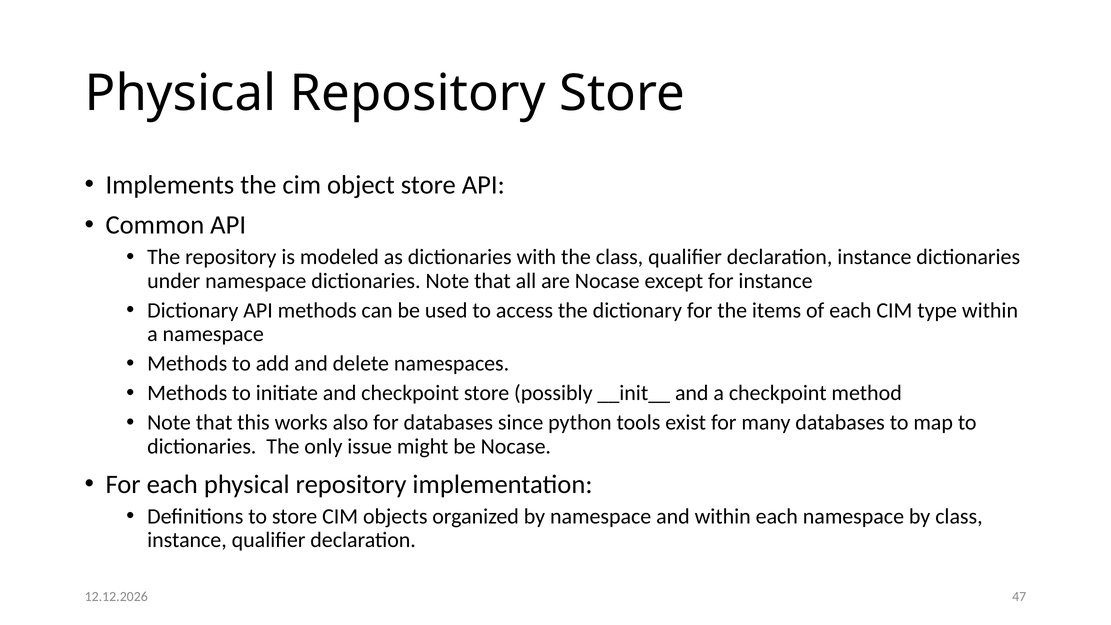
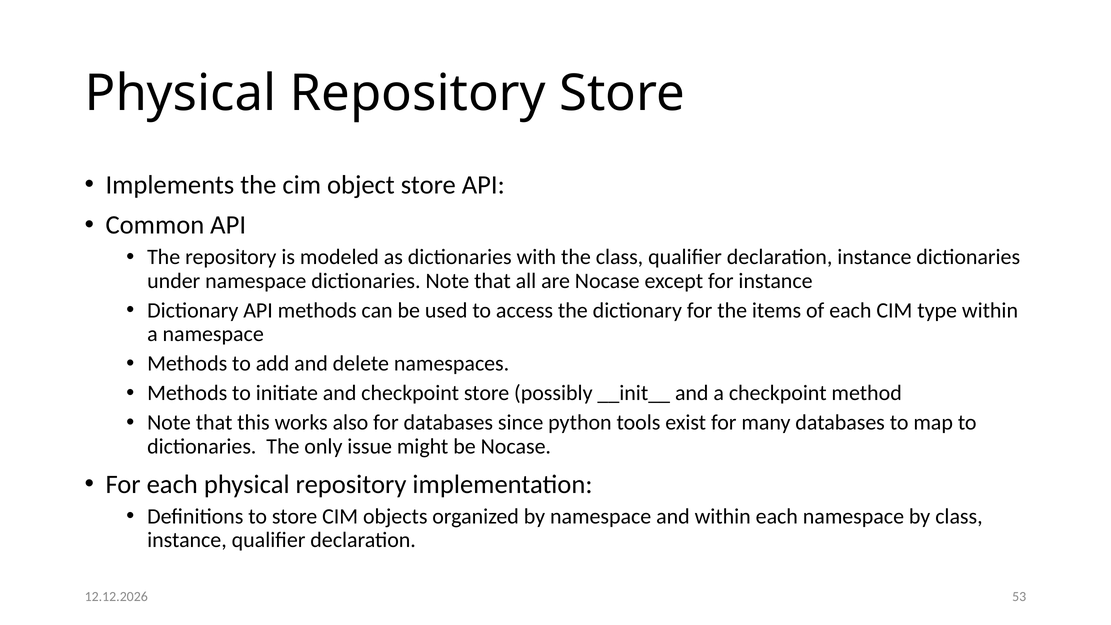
47: 47 -> 53
